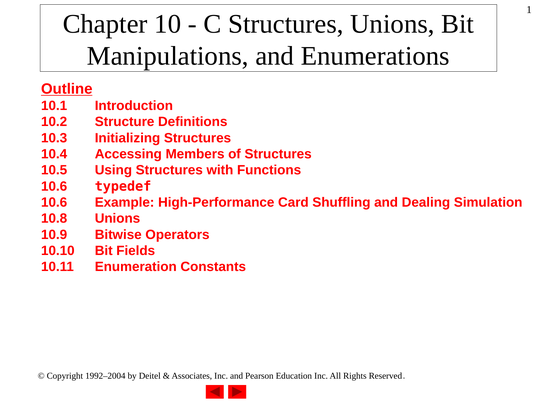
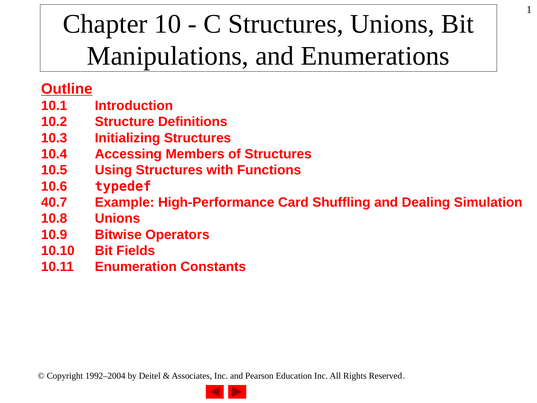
10.6 at (54, 202): 10.6 -> 40.7
